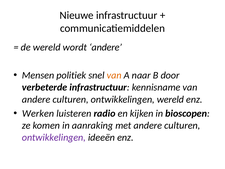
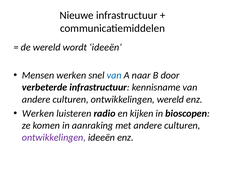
wordt andere: andere -> ideeën
Mensen politiek: politiek -> werken
van at (114, 75) colour: orange -> blue
